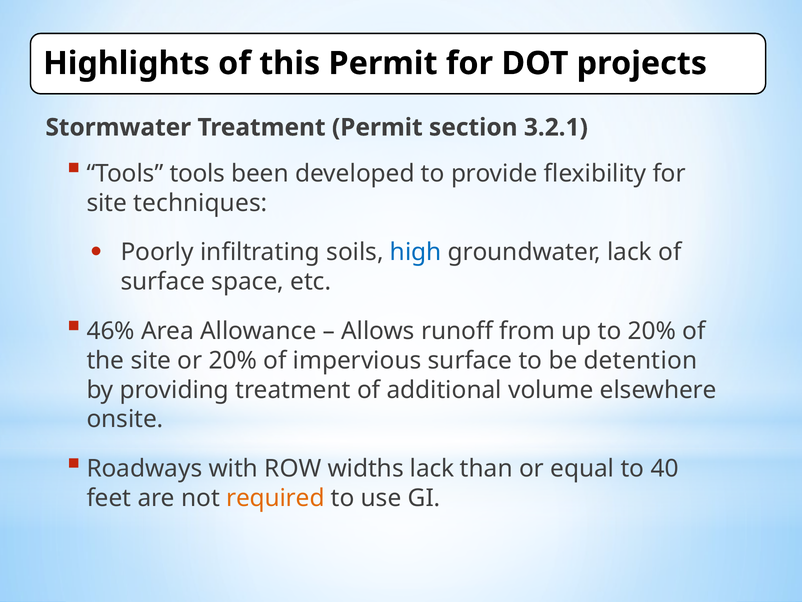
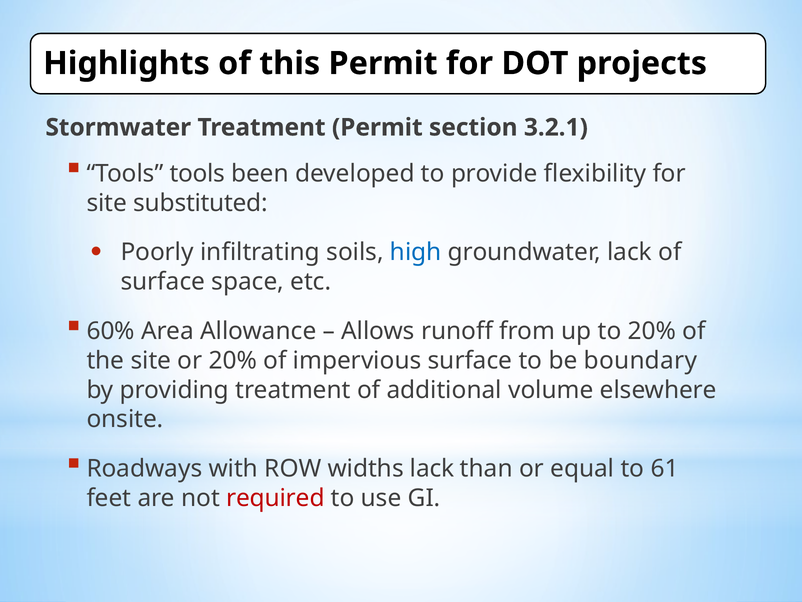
techniques: techniques -> substituted
46%: 46% -> 60%
detention: detention -> boundary
40: 40 -> 61
required colour: orange -> red
